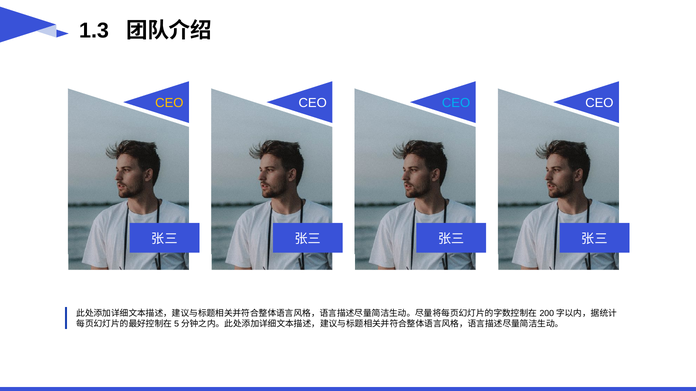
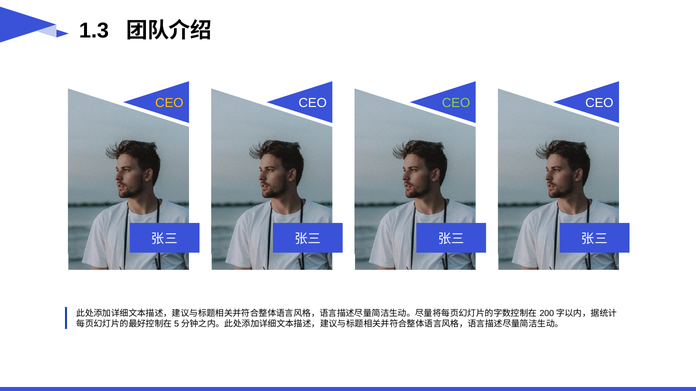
CEO at (456, 103) colour: light blue -> light green
